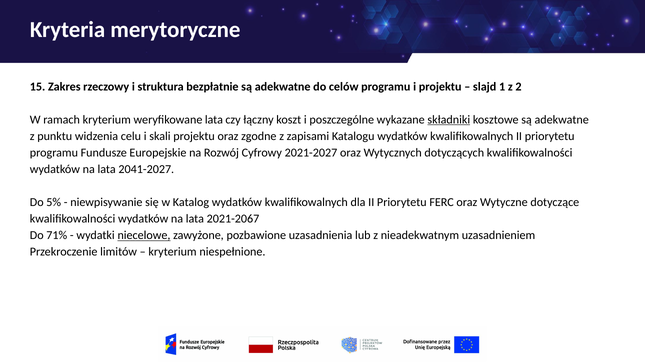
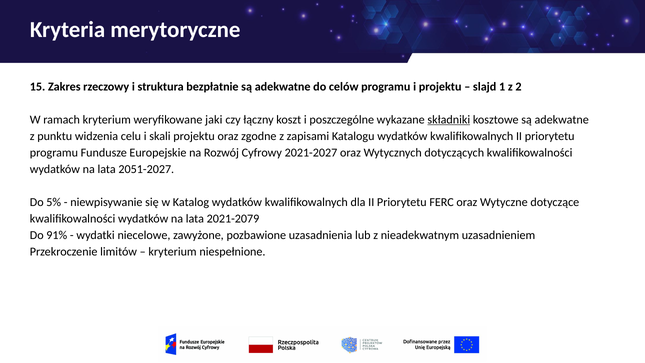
weryfikowane lata: lata -> jaki
2041-2027: 2041-2027 -> 2051-2027
2021-2067: 2021-2067 -> 2021-2079
71%: 71% -> 91%
niecelowe underline: present -> none
